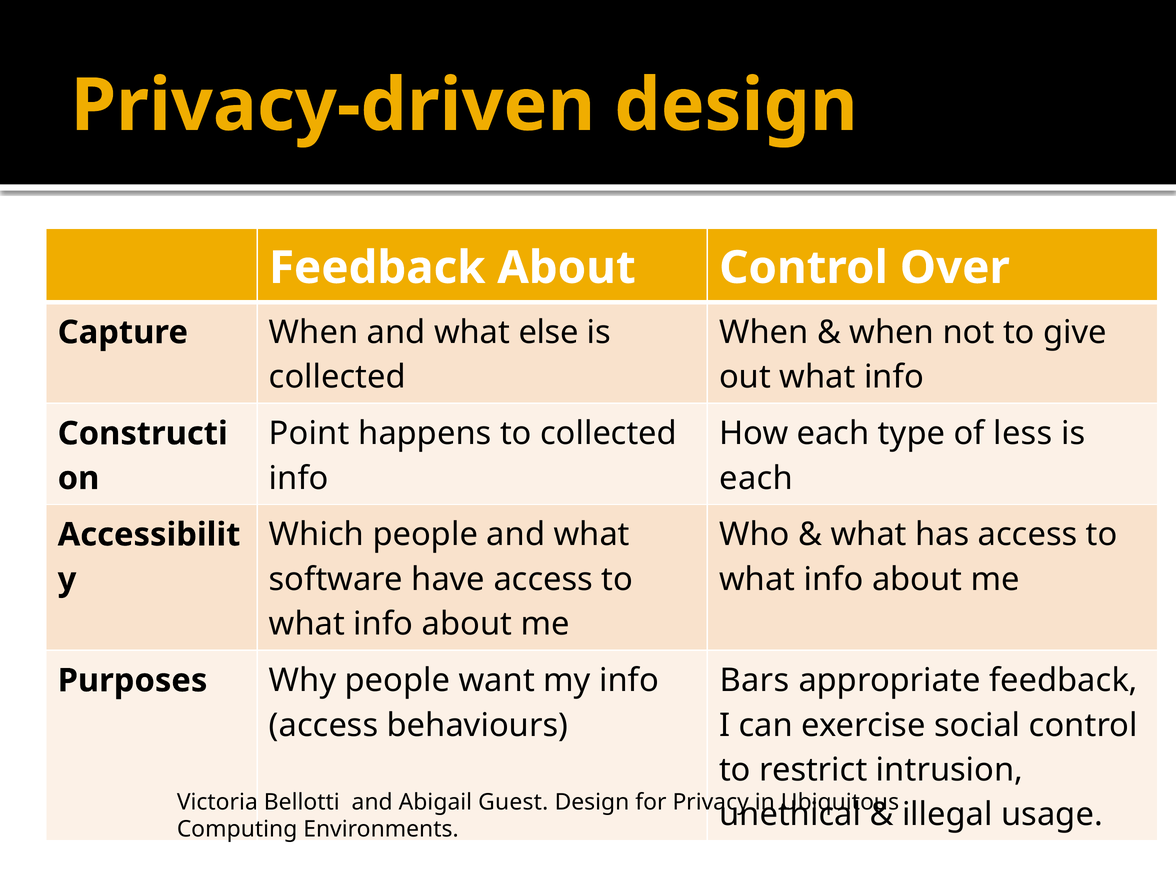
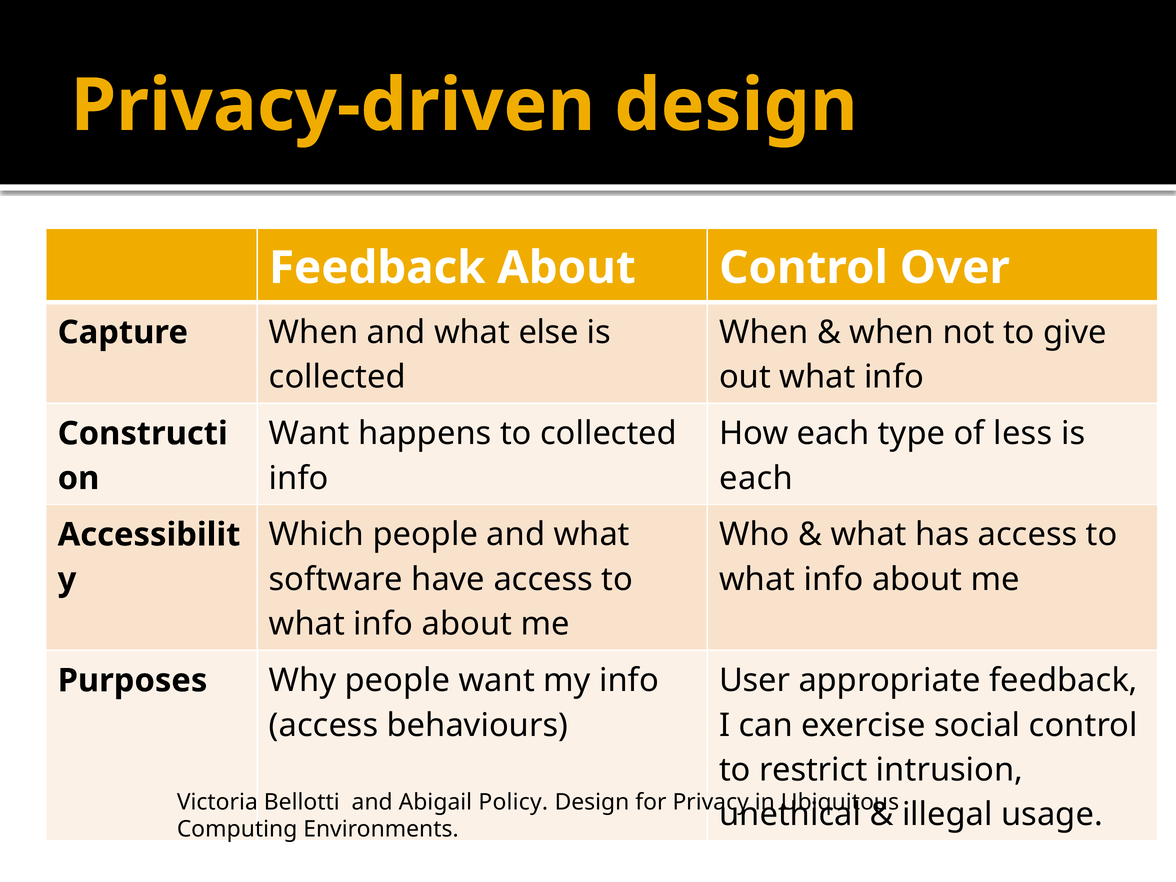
Point at (309, 434): Point -> Want
Bars: Bars -> User
Guest: Guest -> Policy
